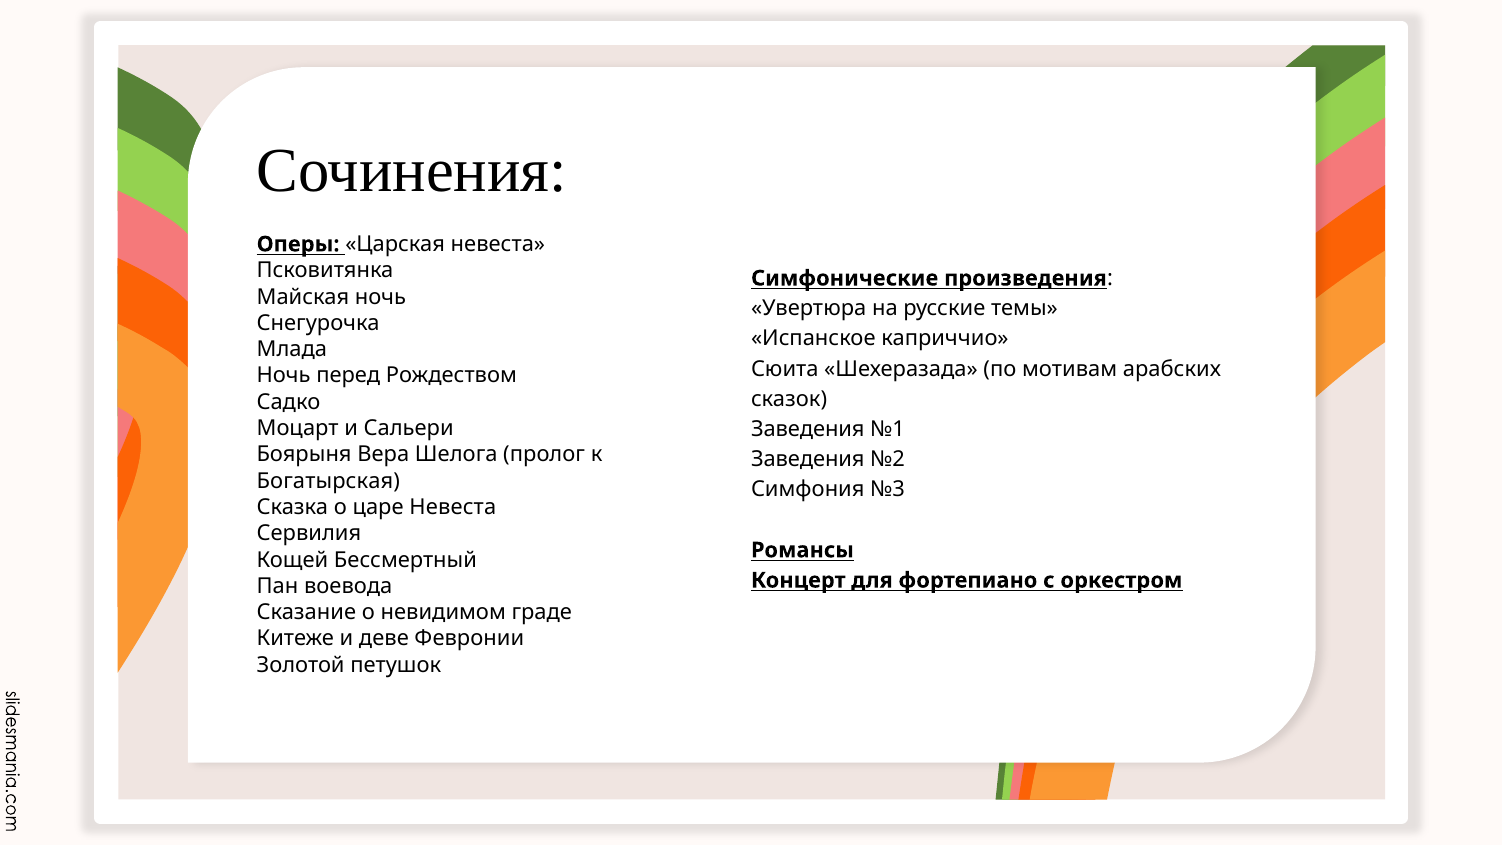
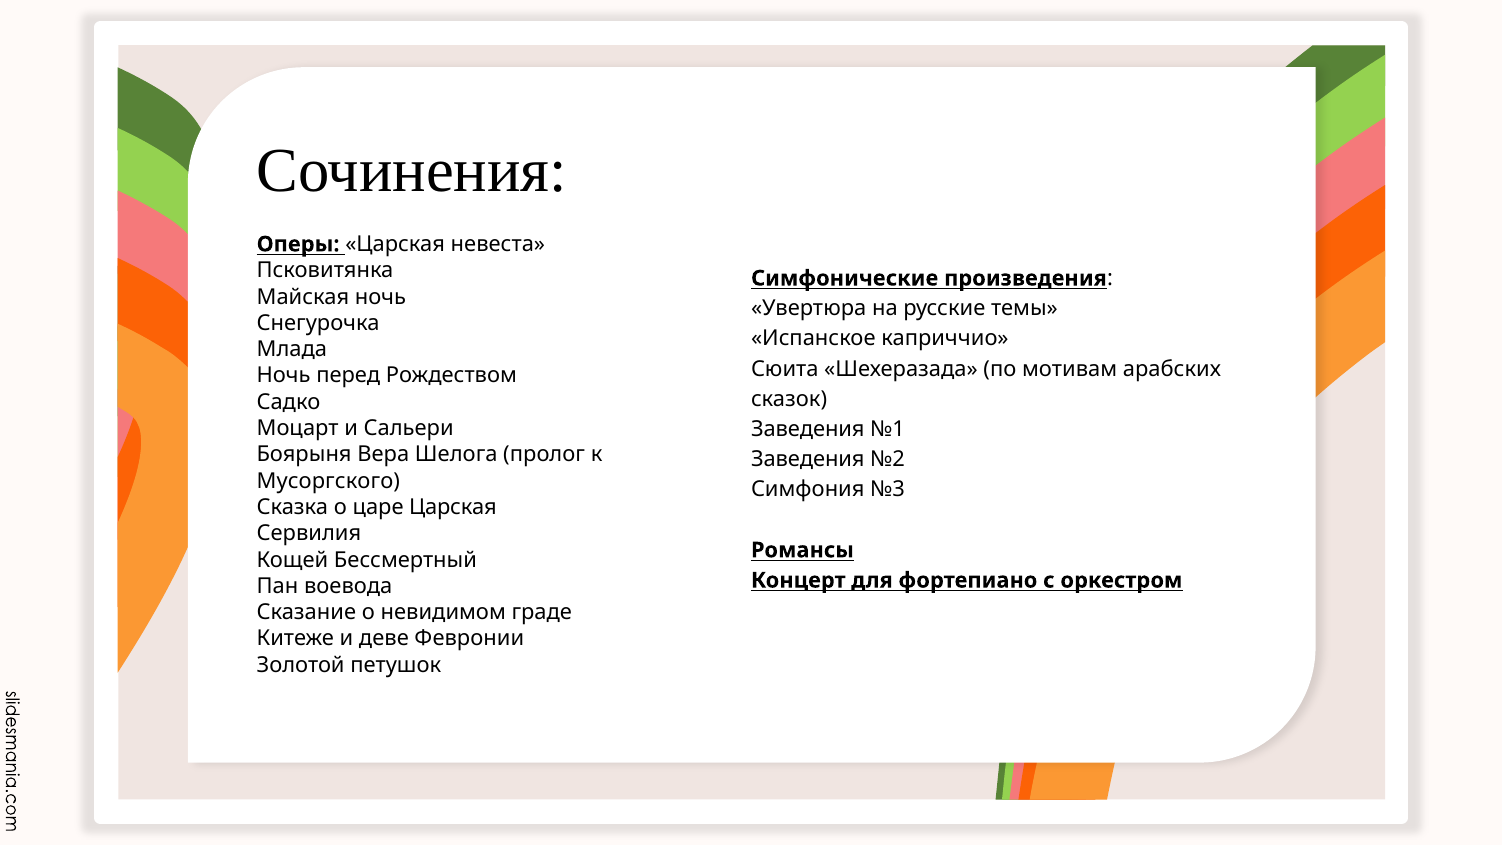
Богатырская: Богатырская -> Мусоргского
царе Невеста: Невеста -> Царская
